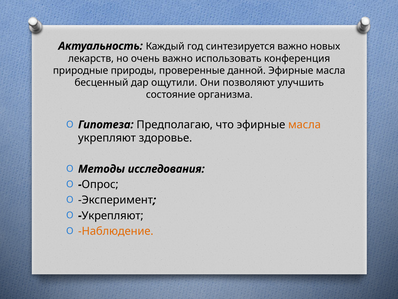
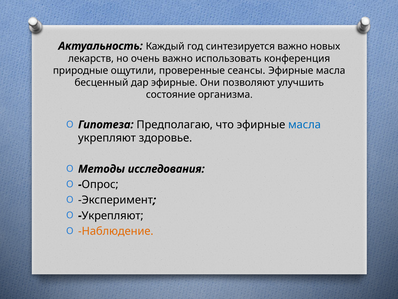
природы: природы -> ощутили
данной: данной -> сеансы
дар ощутили: ощутили -> эфирные
масла at (304, 124) colour: orange -> blue
